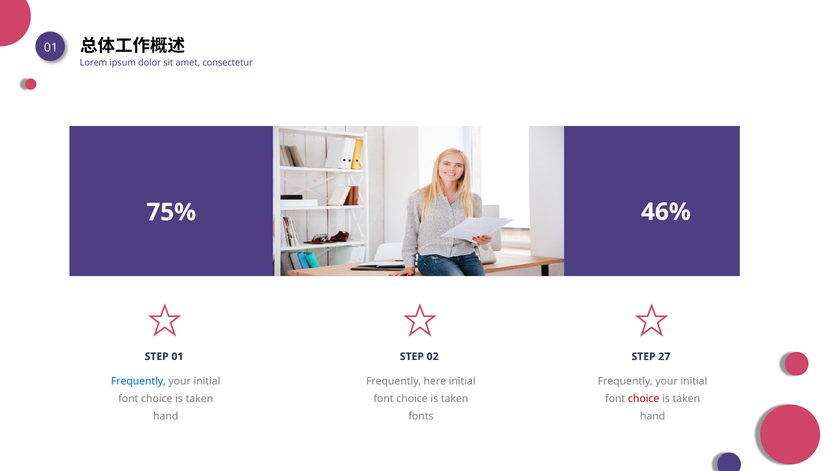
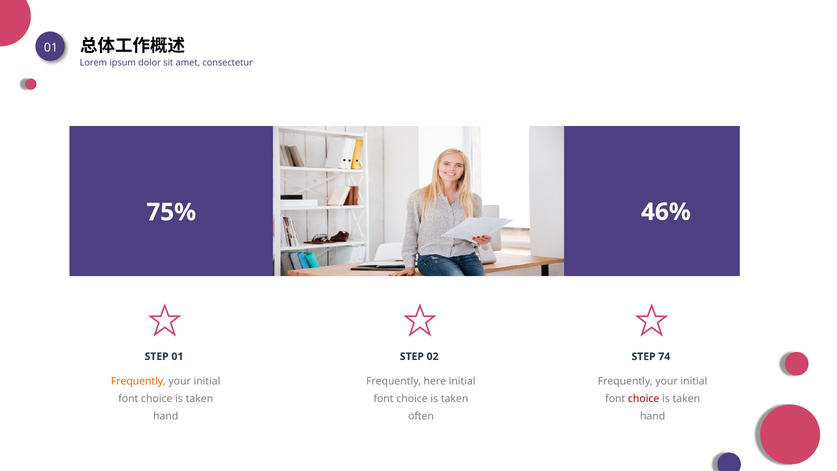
27: 27 -> 74
Frequently at (138, 381) colour: blue -> orange
fonts: fonts -> often
